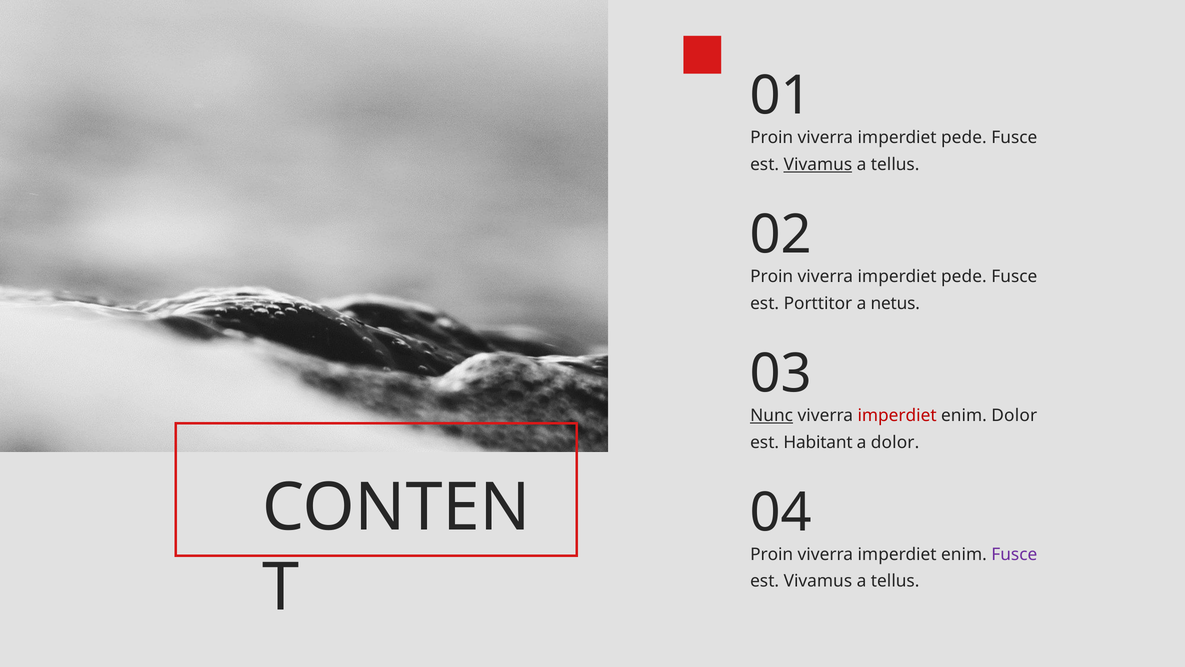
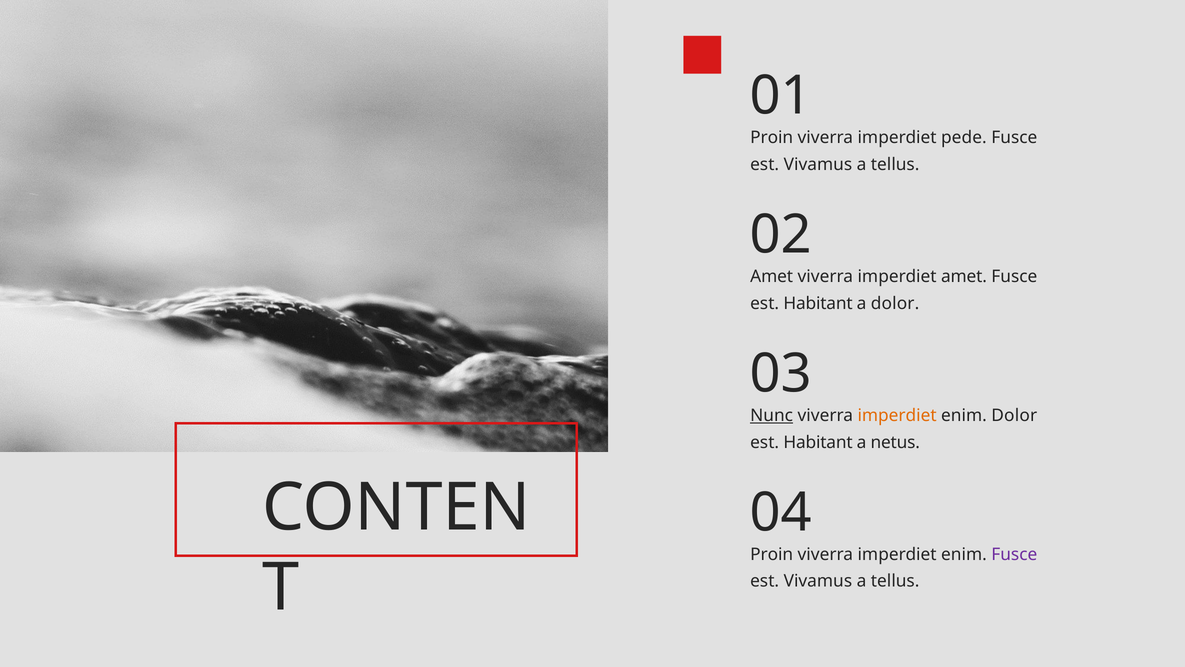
Vivamus at (818, 164) underline: present -> none
Proin at (772, 276): Proin -> Amet
pede at (964, 276): pede -> amet
Porttitor at (818, 303): Porttitor -> Habitant
a netus: netus -> dolor
imperdiet at (897, 415) colour: red -> orange
a dolor: dolor -> netus
